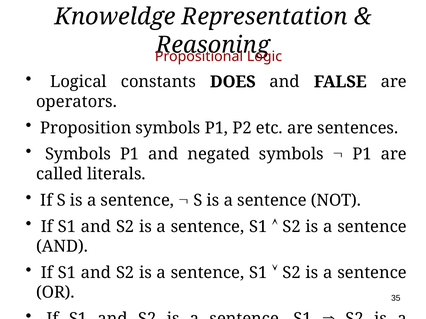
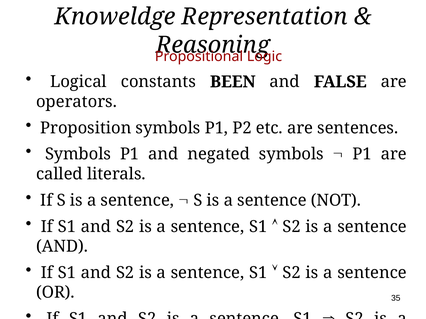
DOES: DOES -> BEEN
